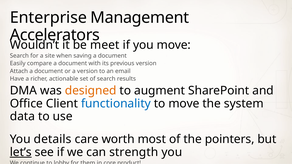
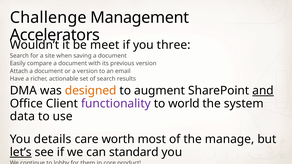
Enterprise: Enterprise -> Challenge
you move: move -> three
and underline: none -> present
functionality colour: blue -> purple
to move: move -> world
pointers: pointers -> manage
strength: strength -> standard
